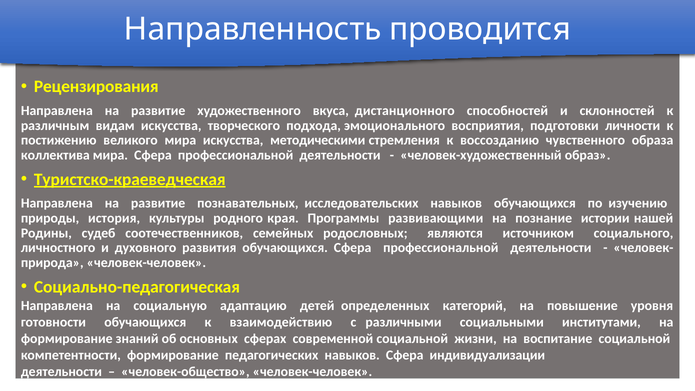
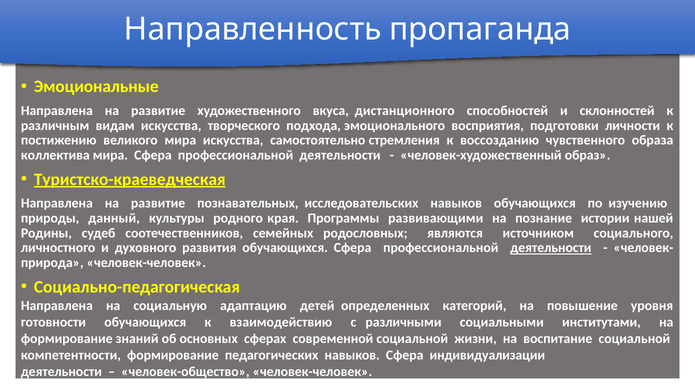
проводится: проводится -> пропаганда
Рецензирования: Рецензирования -> Эмоциональные
методическими: методическими -> самостоятельно
история: история -> данный
деятельности at (551, 248) underline: none -> present
